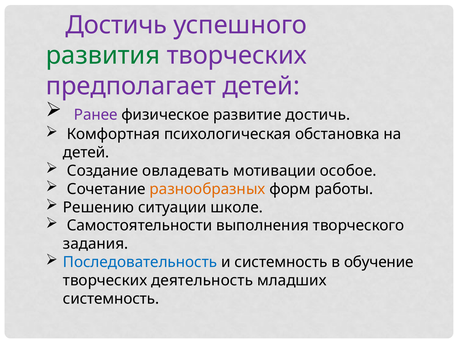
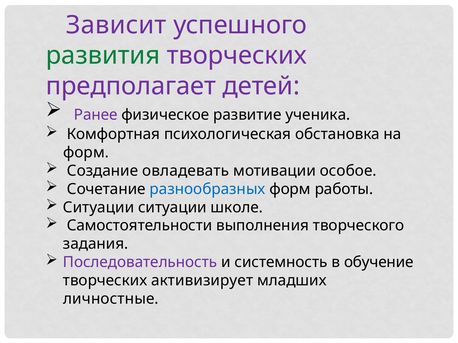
Достичь at (116, 25): Достичь -> Зависит
развитие достичь: достичь -> ученика
детей at (86, 153): детей -> форм
разнообразных colour: orange -> blue
Решению at (99, 208): Решению -> Ситуации
Последовательность colour: blue -> purple
деятельность: деятельность -> активизирует
системность at (111, 299): системность -> личностные
